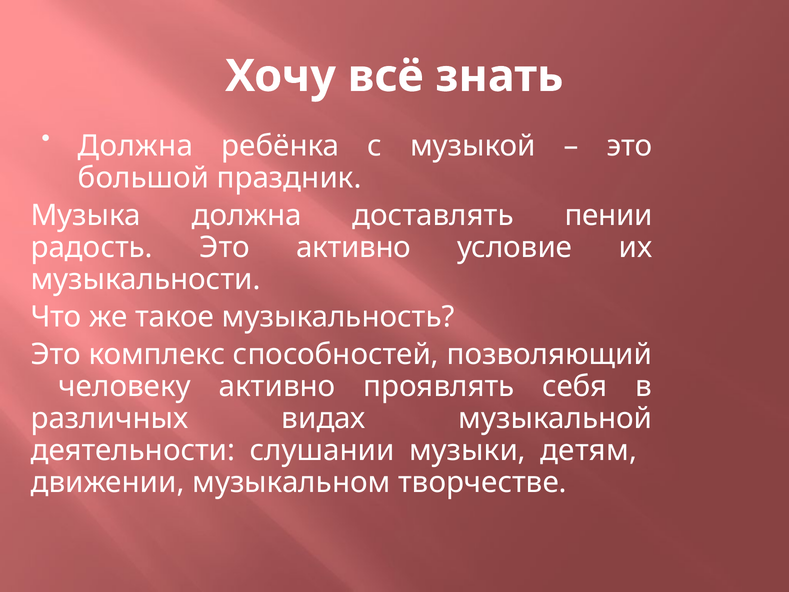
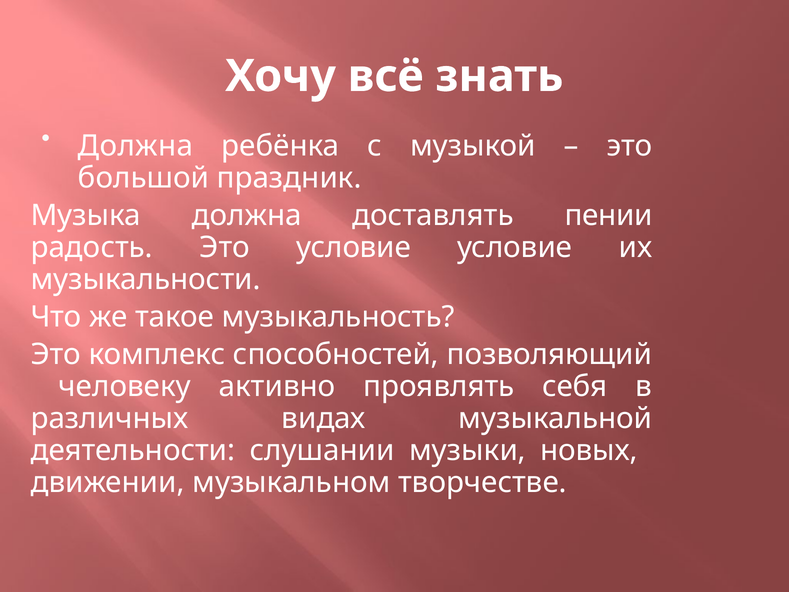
Это активно: активно -> условие
детям: детям -> новых
